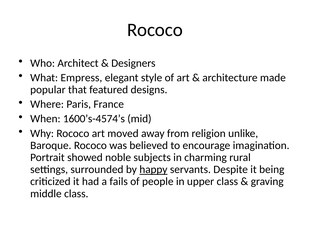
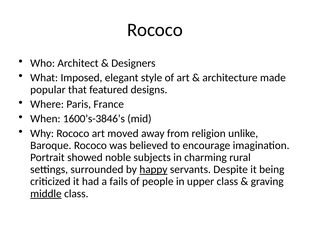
Empress: Empress -> Imposed
1600’s-4574’s: 1600’s-4574’s -> 1600’s-3846’s
middle underline: none -> present
